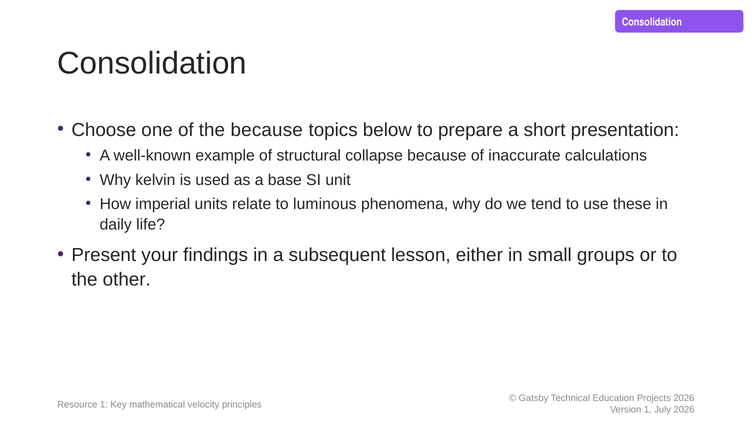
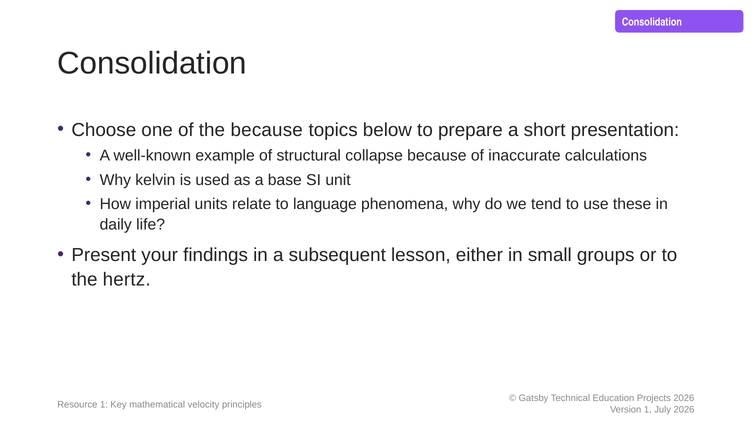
luminous: luminous -> language
other: other -> hertz
